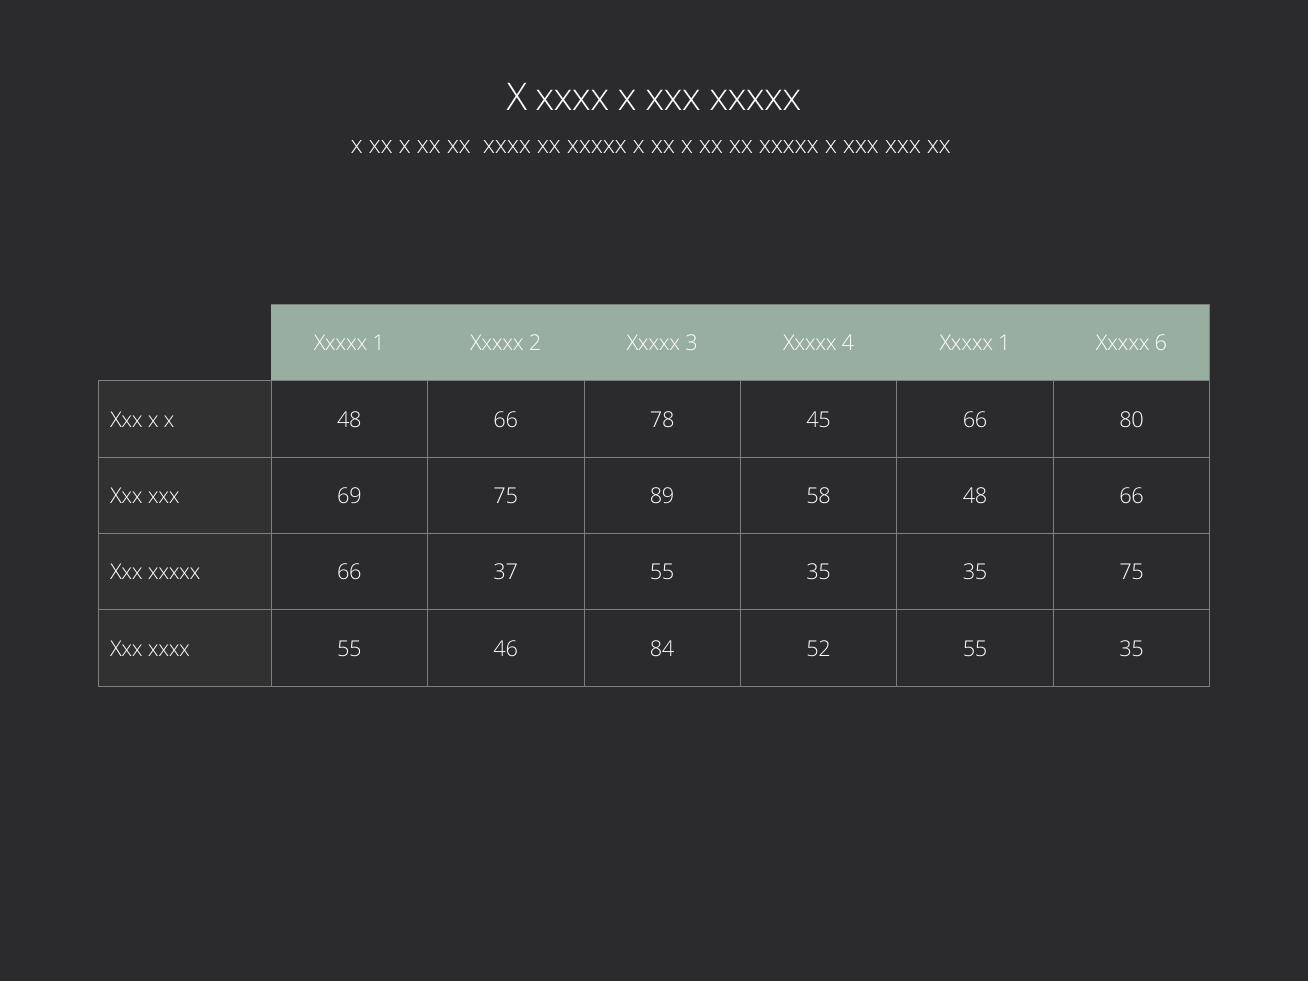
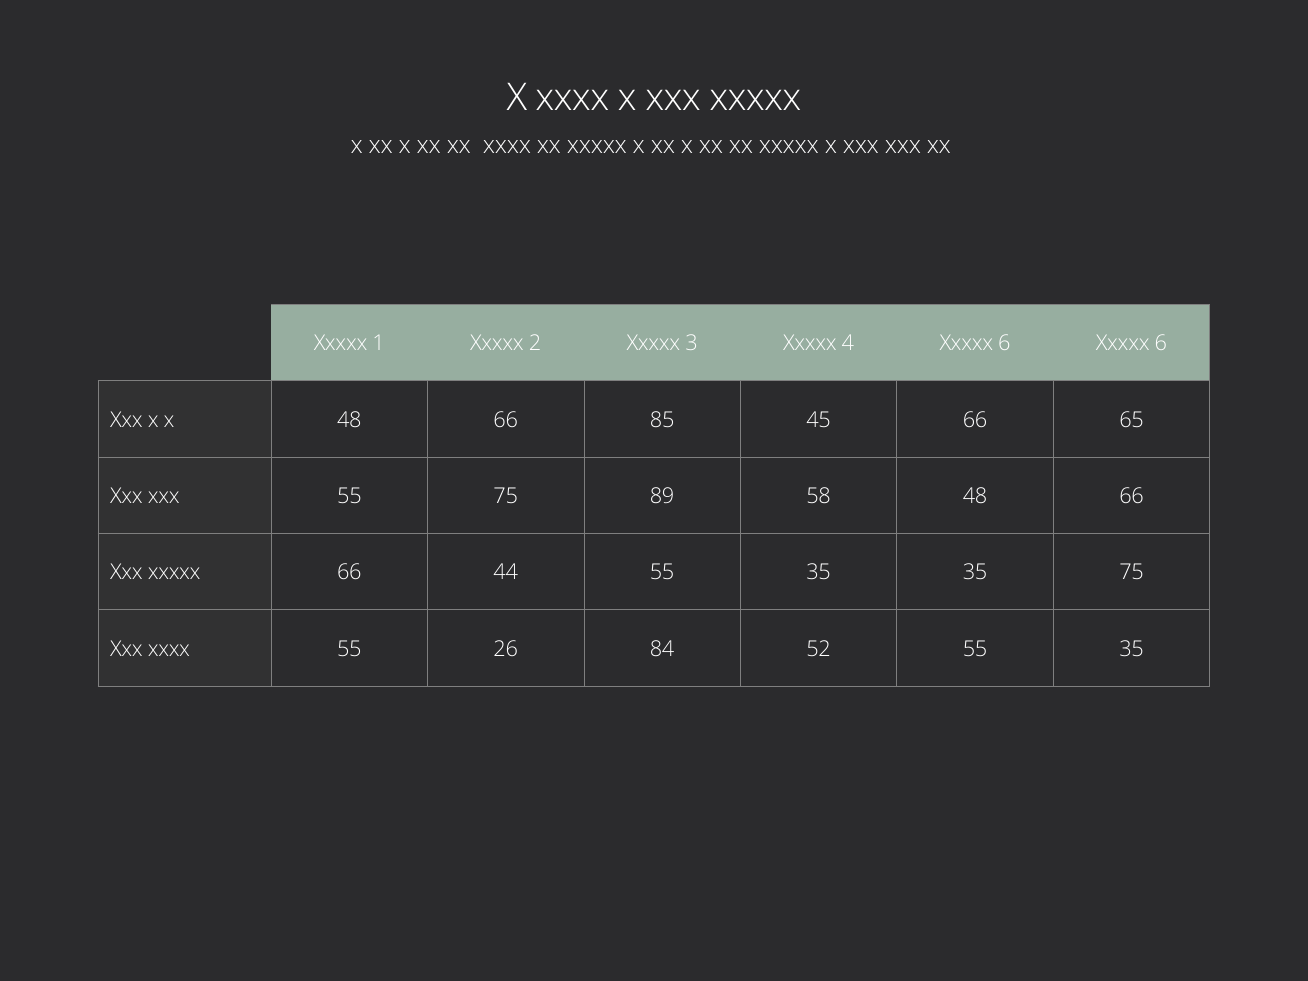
4 Xxxxx 1: 1 -> 6
78: 78 -> 85
80: 80 -> 65
xxx 69: 69 -> 55
37: 37 -> 44
46: 46 -> 26
